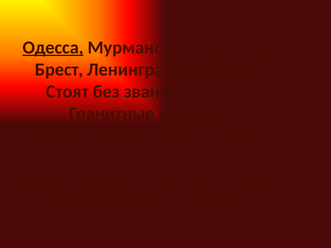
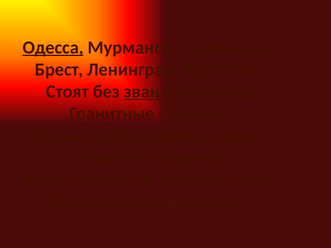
званий underline: none -> present
